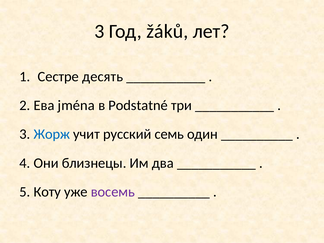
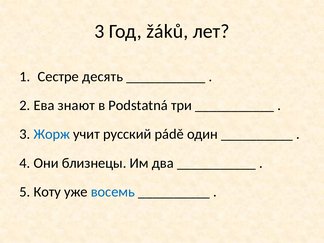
jména: jména -> знают
Podstatné: Podstatné -> Podstatná
семь: семь -> pádě
восемь colour: purple -> blue
